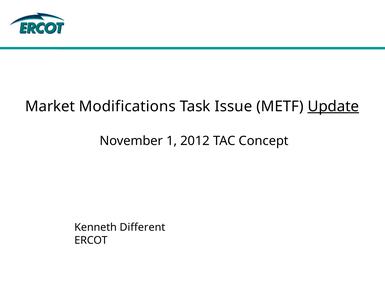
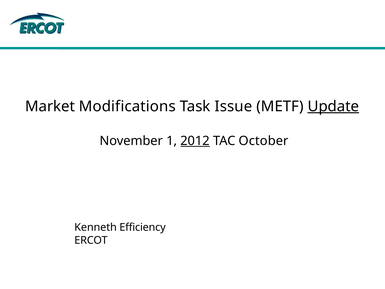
2012 underline: none -> present
Concept: Concept -> October
Different: Different -> Efficiency
